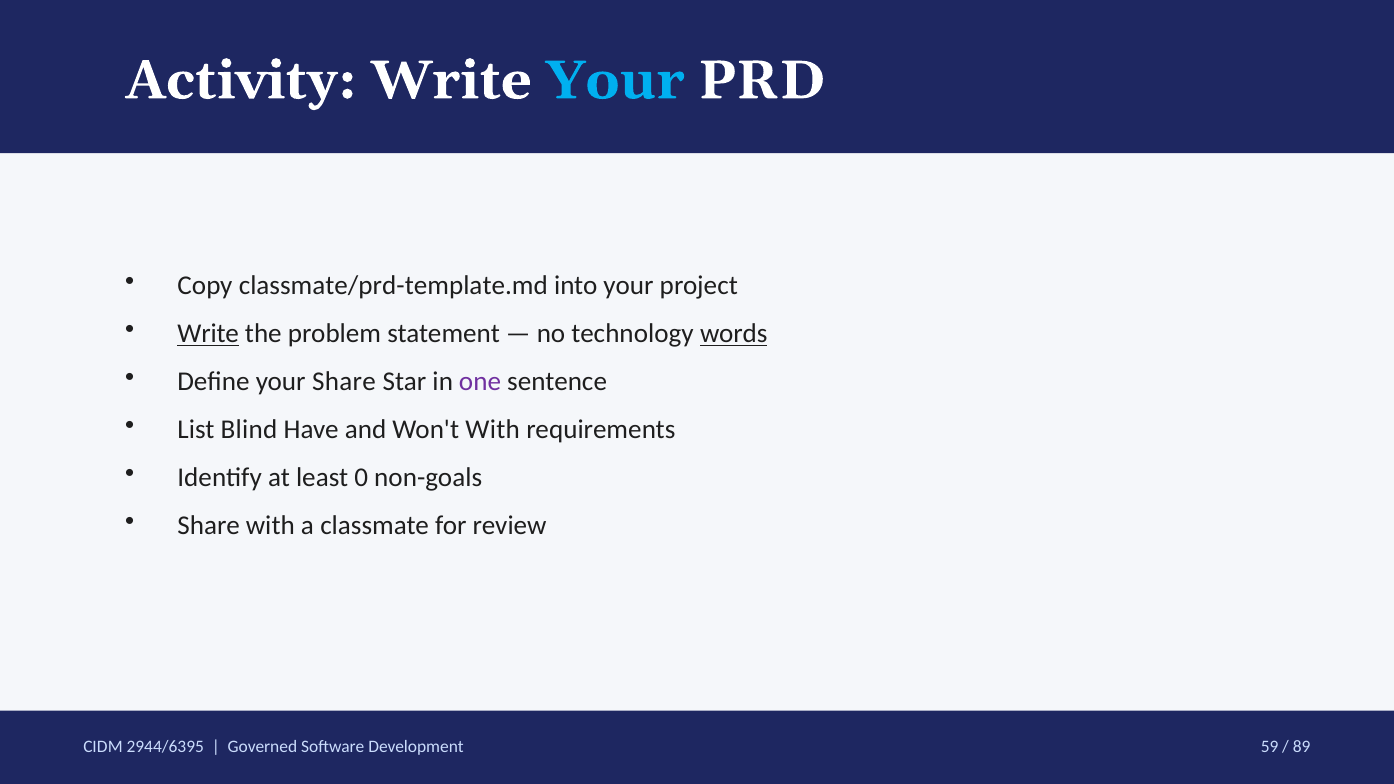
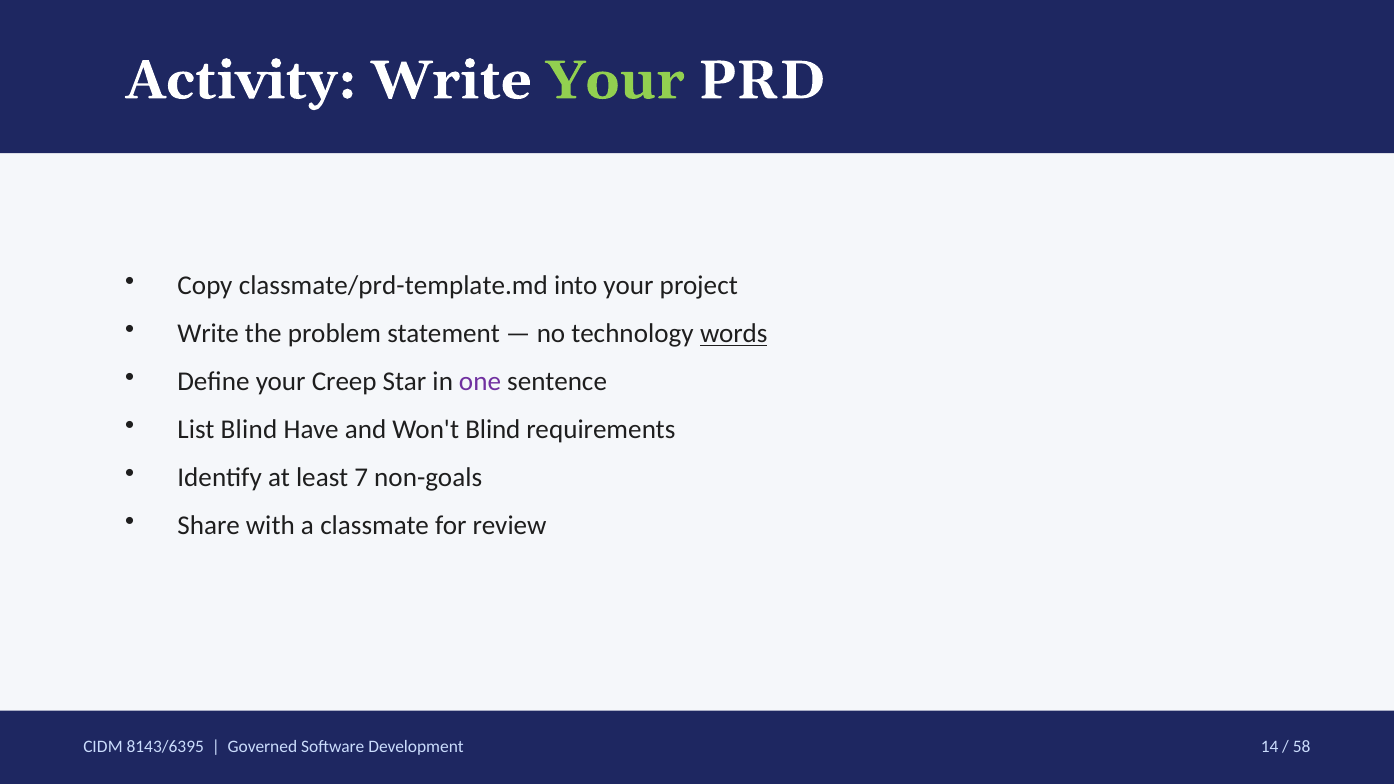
Your at (615, 80) colour: light blue -> light green
Write at (208, 334) underline: present -> none
your Share: Share -> Creep
Won't With: With -> Blind
0: 0 -> 7
2944/6395: 2944/6395 -> 8143/6395
59: 59 -> 14
89: 89 -> 58
